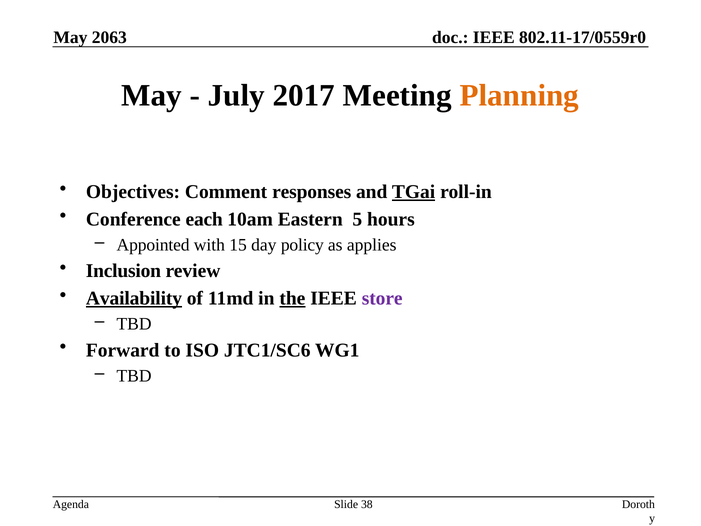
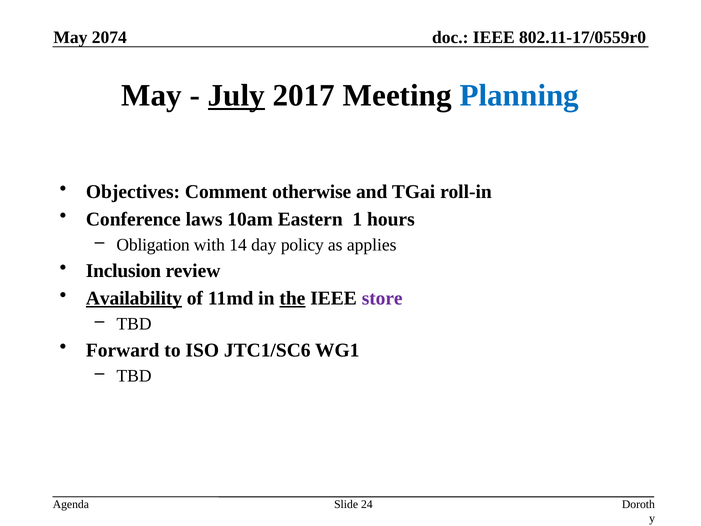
2063: 2063 -> 2074
July underline: none -> present
Planning colour: orange -> blue
responses: responses -> otherwise
TGai underline: present -> none
each: each -> laws
5: 5 -> 1
Appointed: Appointed -> Obligation
15: 15 -> 14
38: 38 -> 24
